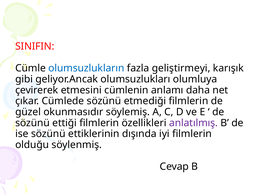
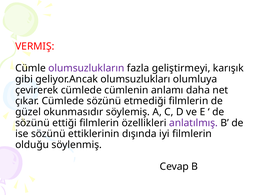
SINIFIN: SINIFIN -> VERMIŞ
olumsuzlukların colour: blue -> purple
çevirerek etmesini: etmesini -> cümlede
